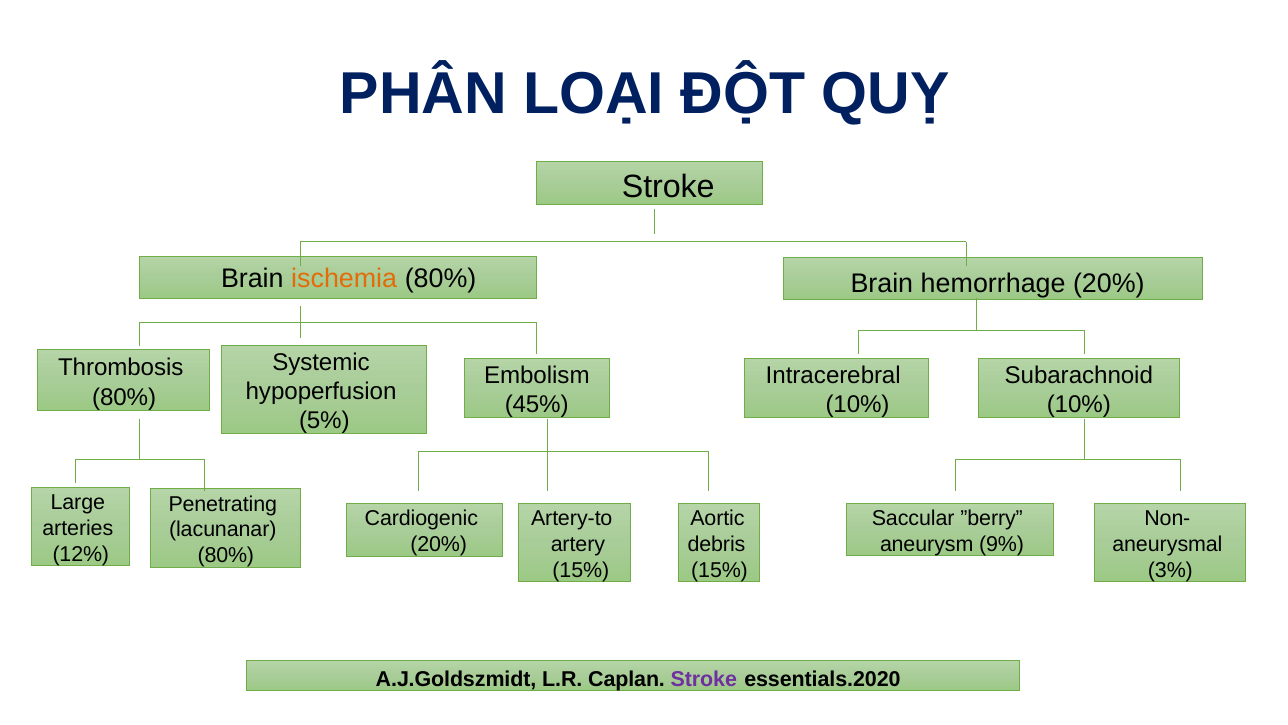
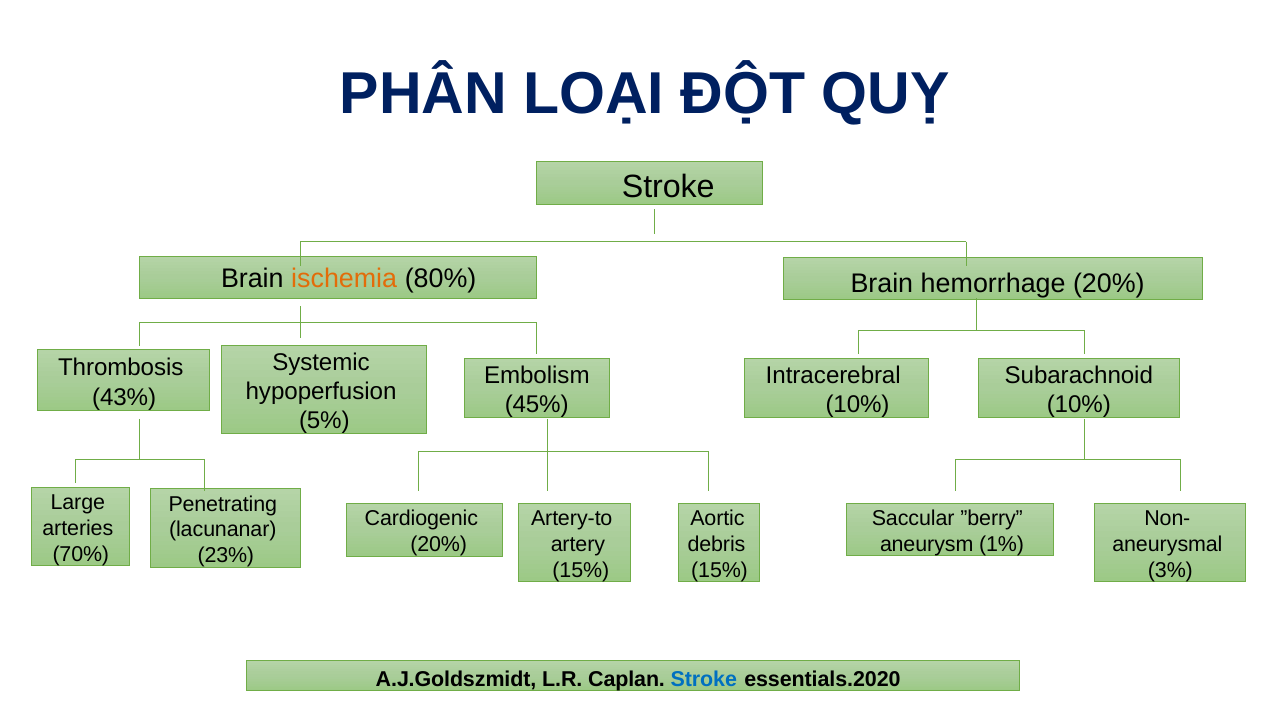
80% at (124, 397): 80% -> 43%
9%: 9% -> 1%
12%: 12% -> 70%
80% at (226, 555): 80% -> 23%
Stroke at (704, 679) colour: purple -> blue
